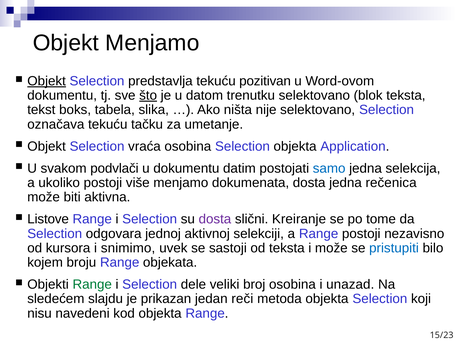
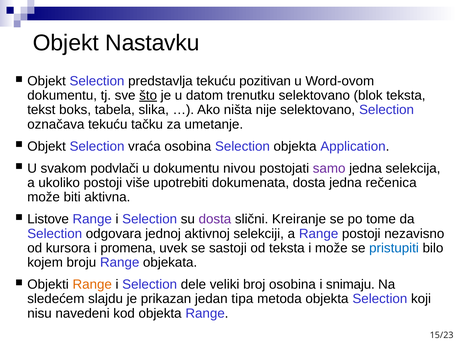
Objekt Menjamo: Menjamo -> Nastavku
Objekt at (47, 81) underline: present -> none
datim: datim -> nivou
samo colour: blue -> purple
više menjamo: menjamo -> upotrebiti
snimimo: snimimo -> promena
Range at (92, 285) colour: green -> orange
unazad: unazad -> snimaju
reči: reči -> tipa
